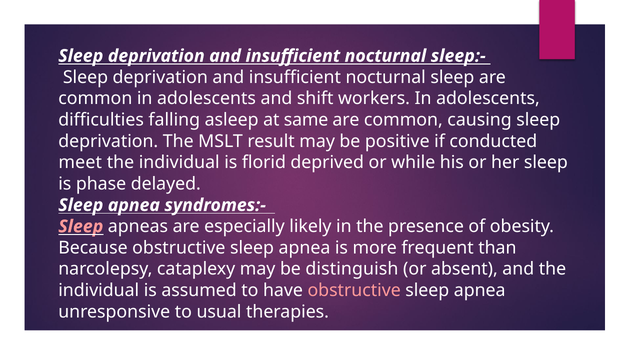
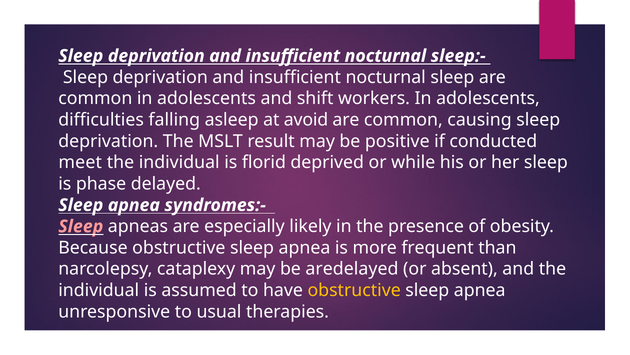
same: same -> avoid
distinguish: distinguish -> aredelayed
obstructive at (354, 290) colour: pink -> yellow
